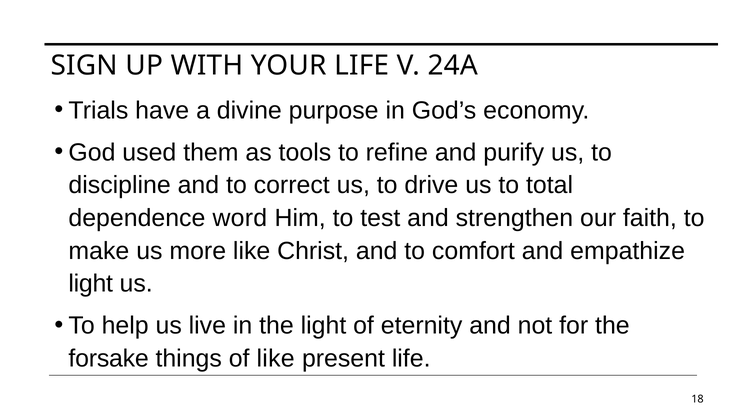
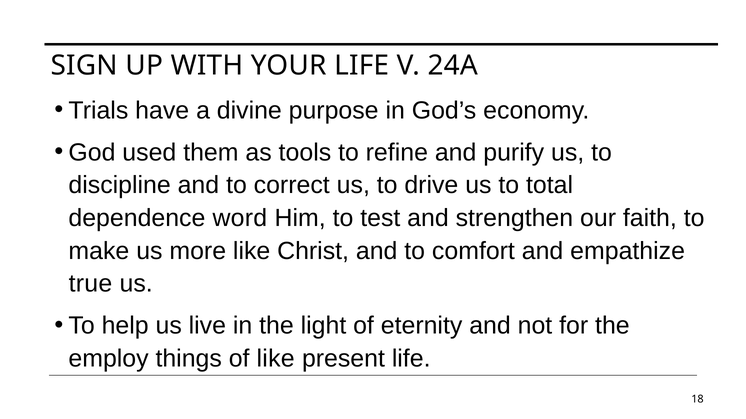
light at (91, 284): light -> true
forsake: forsake -> employ
